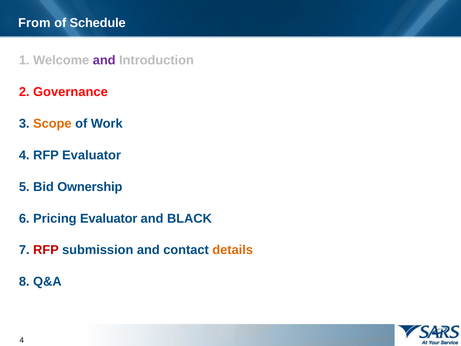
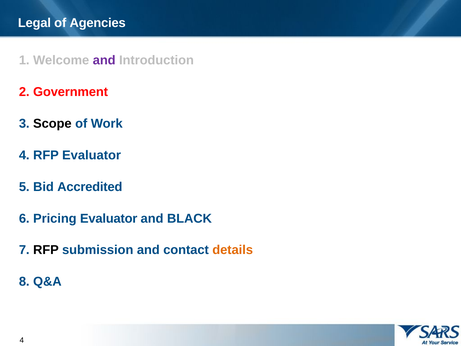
From: From -> Legal
Schedule: Schedule -> Agencies
Governance: Governance -> Government
Scope colour: orange -> black
Ownership: Ownership -> Accredited
RFP at (46, 250) colour: red -> black
